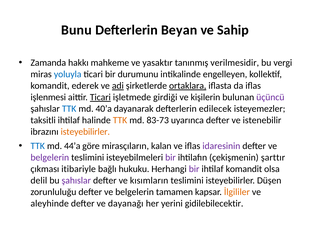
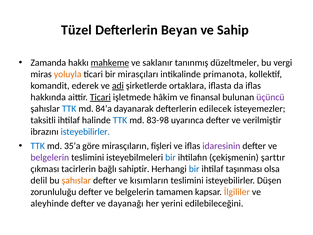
Bunu: Bunu -> Tüzel
mahkeme underline: none -> present
yasaktır: yasaktır -> saklanır
verilmesidir: verilmesidir -> düzeltmeler
yoluyla colour: blue -> orange
durumunu: durumunu -> mirasçıları
engelleyen: engelleyen -> primanota
ortaklara underline: present -> none
işlenmesi: işlenmesi -> hakkında
girdiği: girdiği -> hâkim
kişilerin: kişilerin -> finansal
40’a: 40’a -> 84’a
TTK at (120, 120) colour: orange -> blue
83-73: 83-73 -> 83-98
istenebilir: istenebilir -> verilmiştir
isteyebilirler at (85, 132) colour: orange -> blue
44’a: 44’a -> 35’a
kalan: kalan -> fişleri
bir at (170, 157) colour: purple -> blue
itibariyle: itibariyle -> tacirlerin
hukuku: hukuku -> sahiptir
bir at (194, 169) colour: purple -> blue
ihtilaf komandit: komandit -> taşınması
şahıslar at (76, 180) colour: purple -> orange
gidilebilecektir: gidilebilecektir -> edilebileceğini
